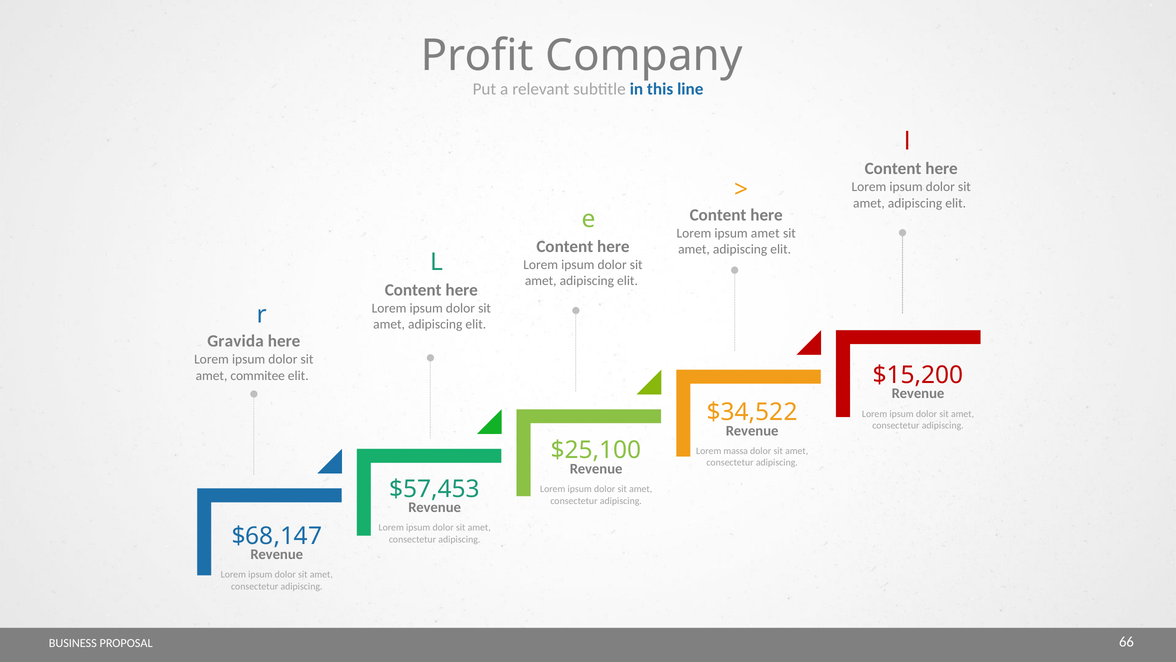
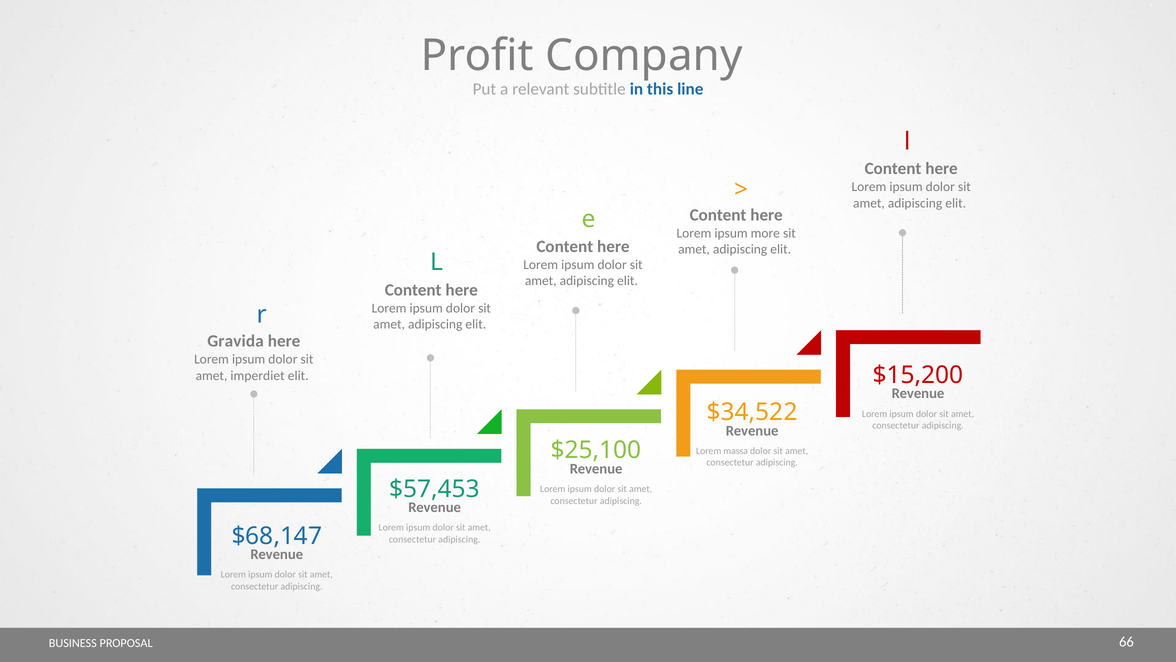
ipsum amet: amet -> more
commitee: commitee -> imperdiet
